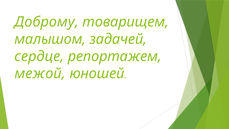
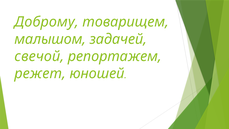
сердце: сердце -> свечой
межой: межой -> режет
